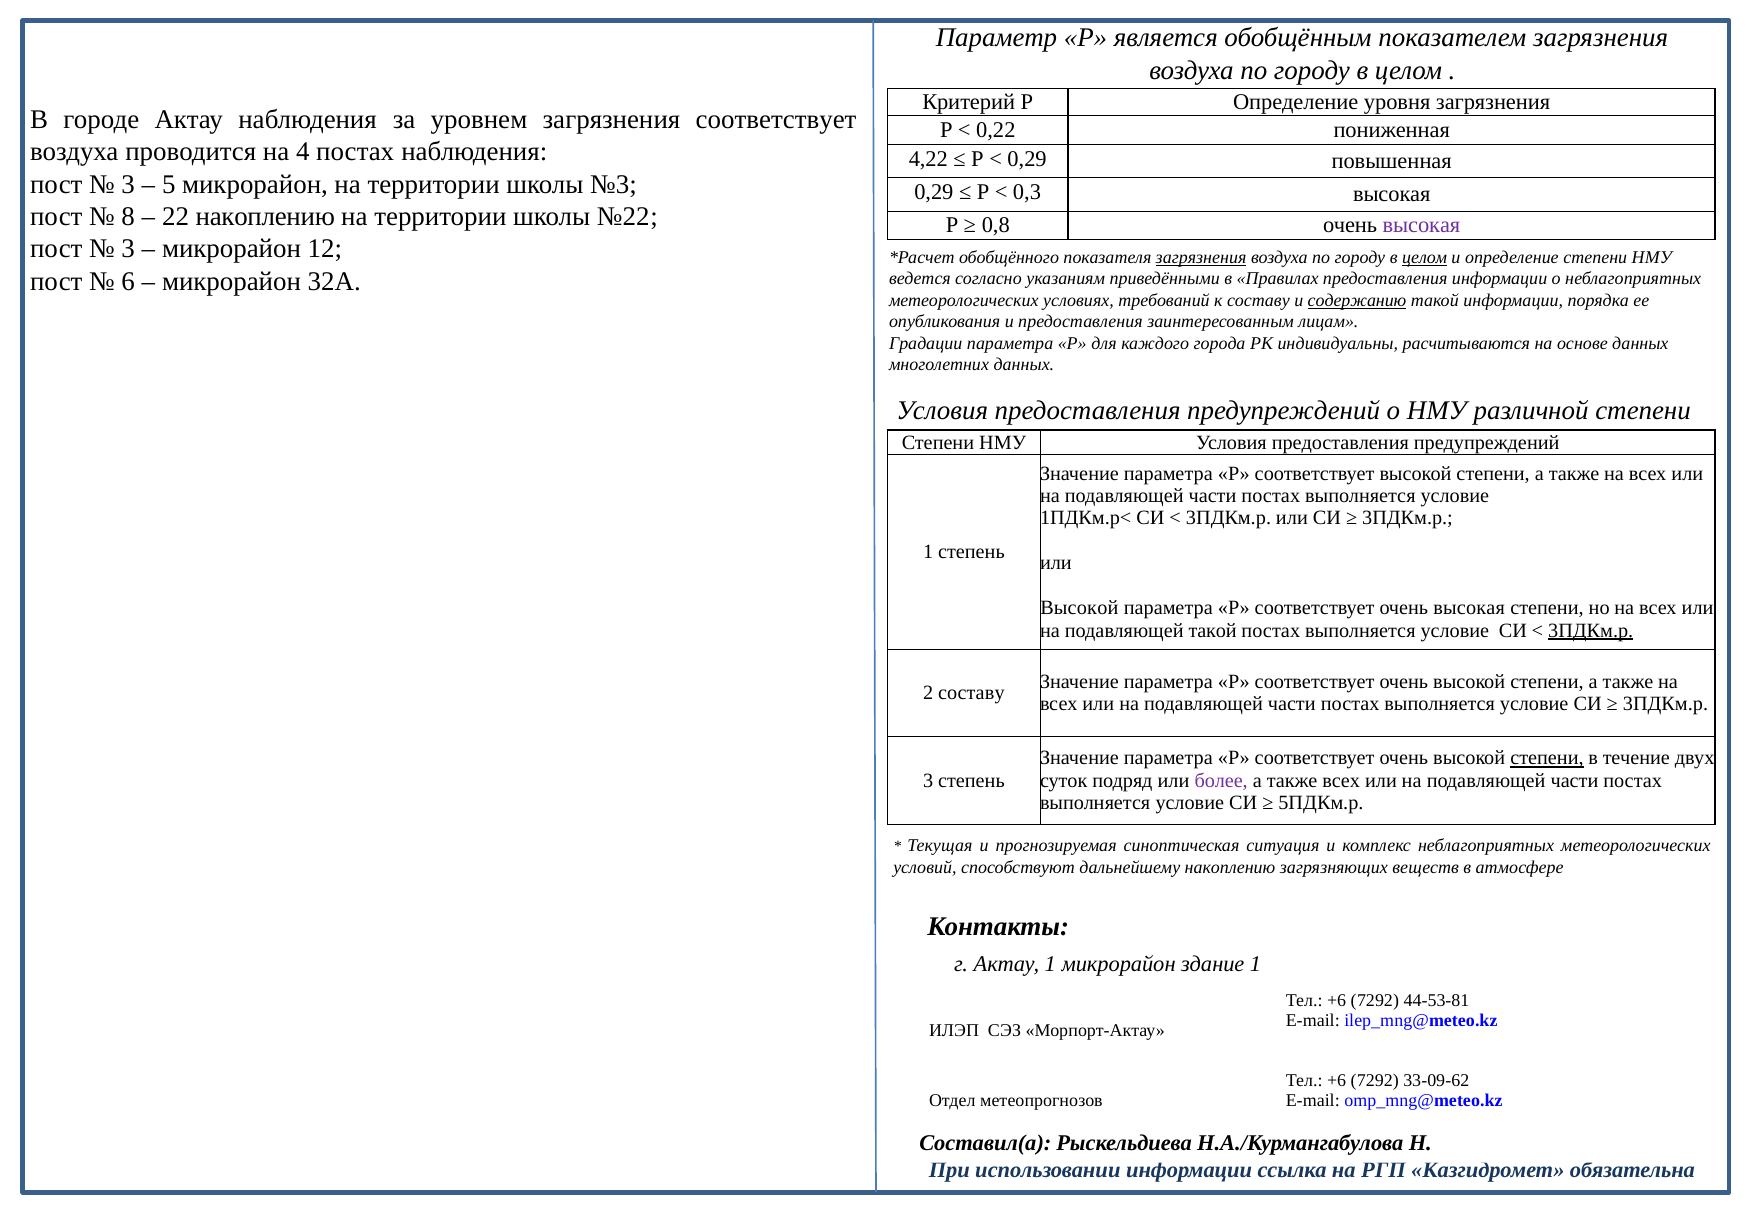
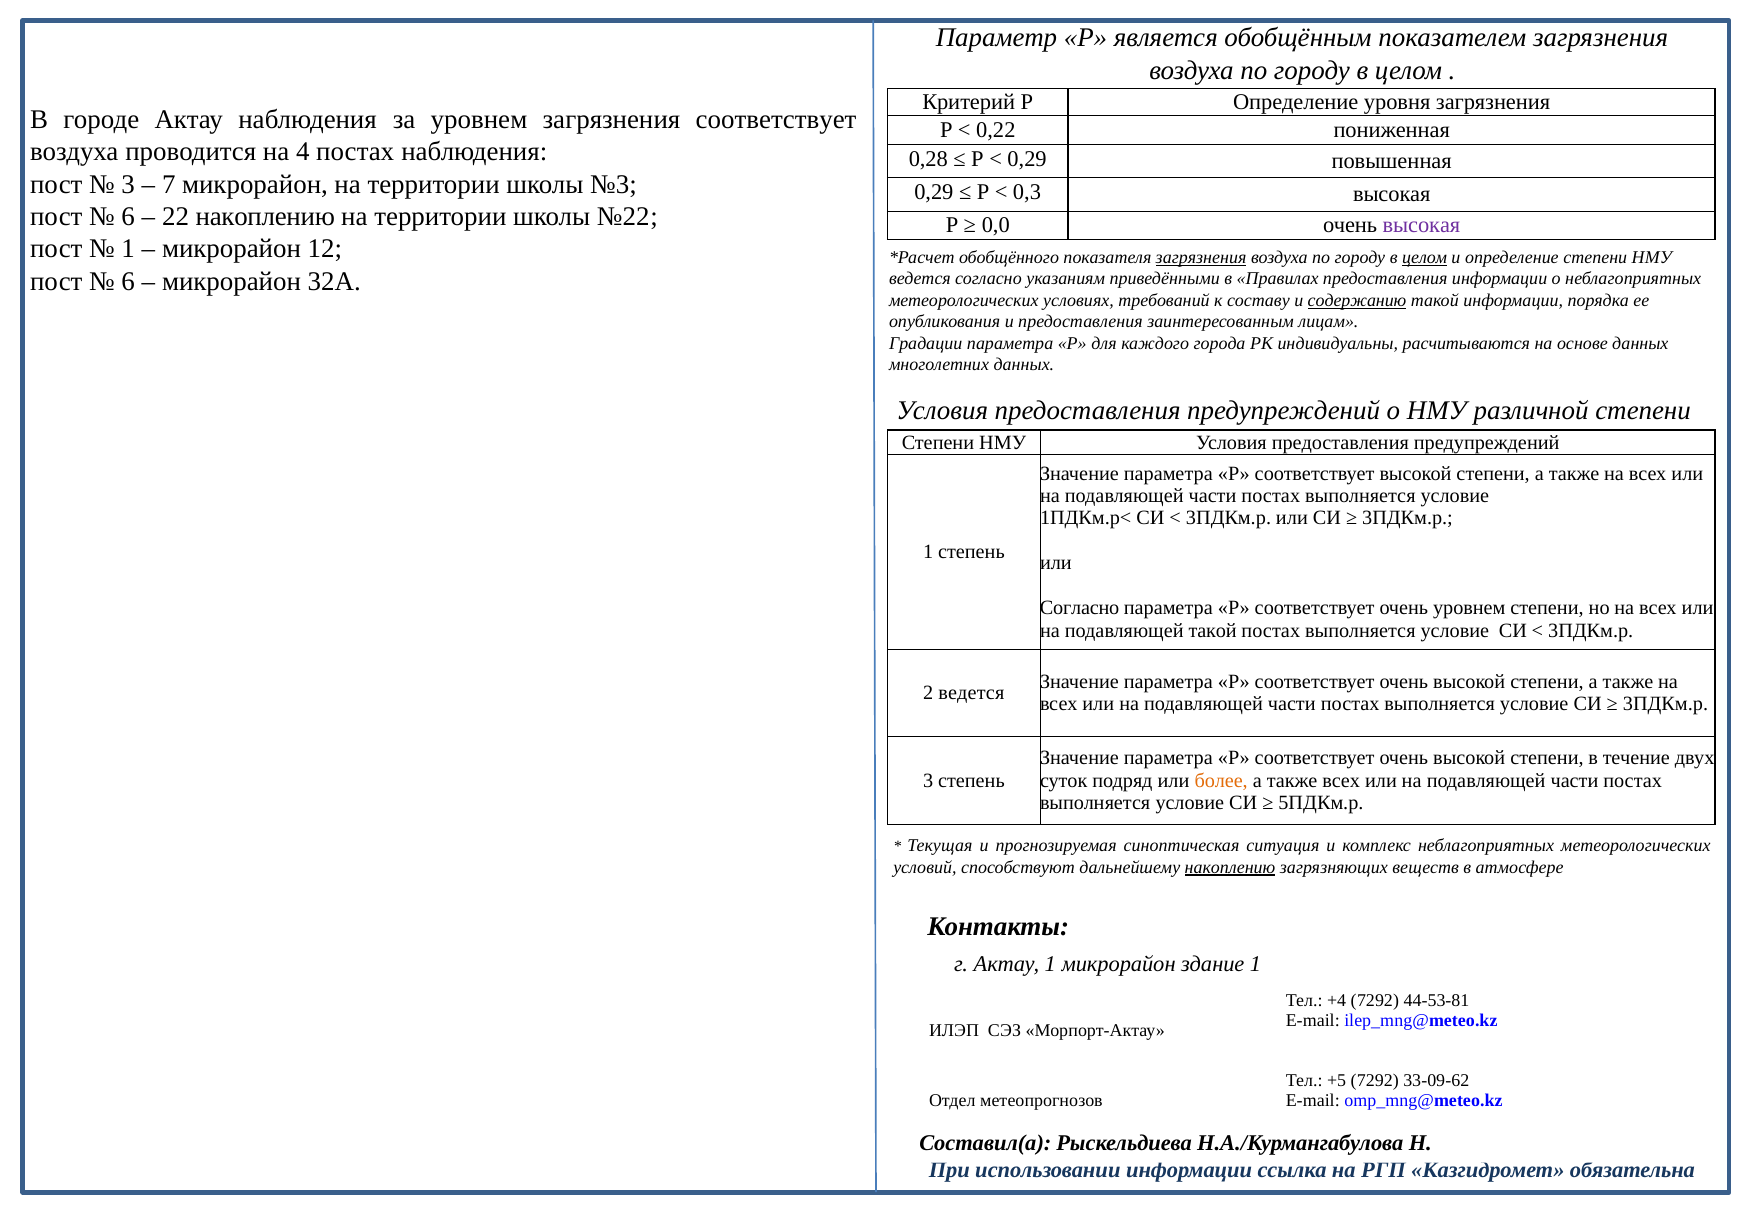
4,22: 4,22 -> 0,28
5: 5 -> 7
8 at (128, 217): 8 -> 6
0,8: 0,8 -> 0,0
3 at (128, 249): 3 -> 1
Высокой at (1079, 608): Высокой -> Согласно
соответствует очень высокая: высокая -> уровнем
3ПДКм.р at (1591, 630) underline: present -> none
2 составу: составу -> ведется
степени at (1547, 758) underline: present -> none
более colour: purple -> orange
накоплению at (1230, 867) underline: none -> present
+6 at (1337, 1000): +6 -> +4
+6 at (1337, 1081): +6 -> +5
